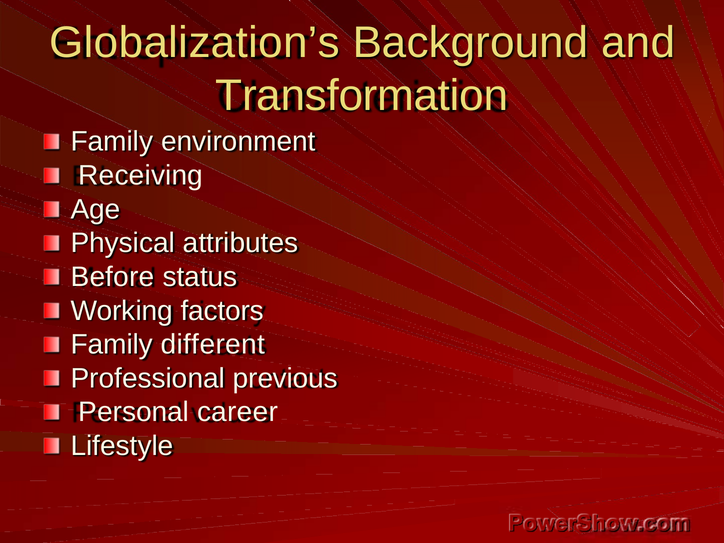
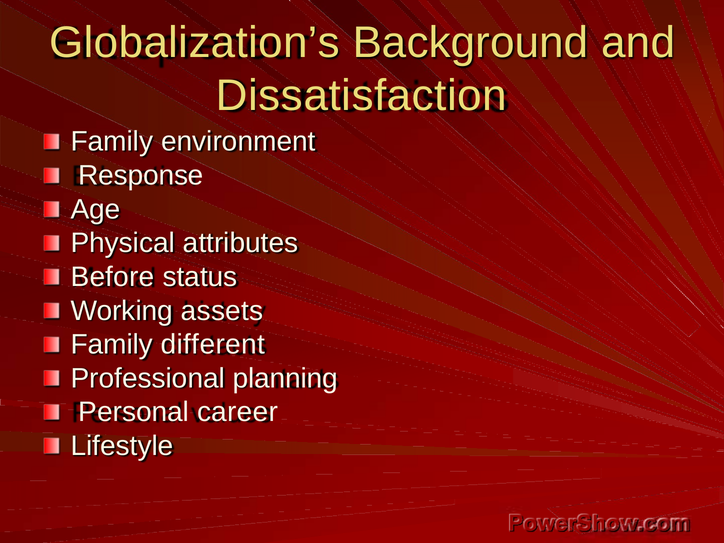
Transformation: Transformation -> Dissatisfaction
Receiving: Receiving -> Response
factors: factors -> assets
previous: previous -> planning
